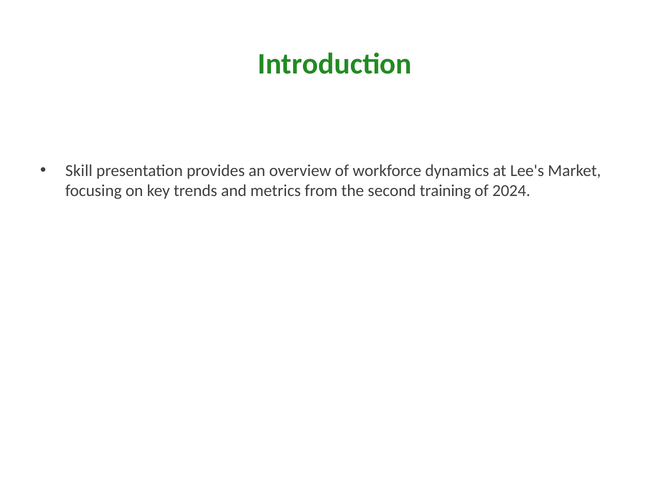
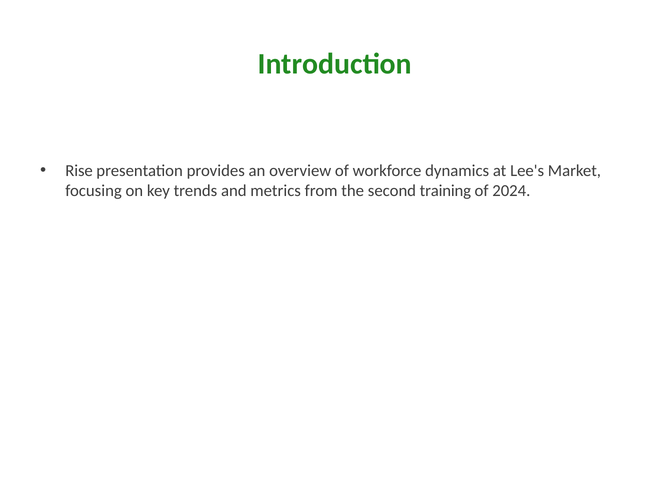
Skill: Skill -> Rise
